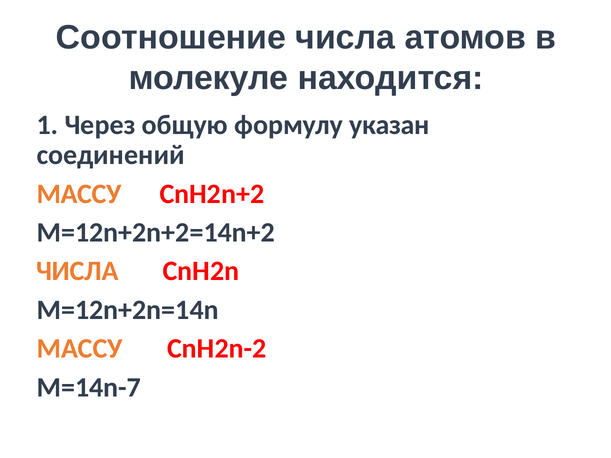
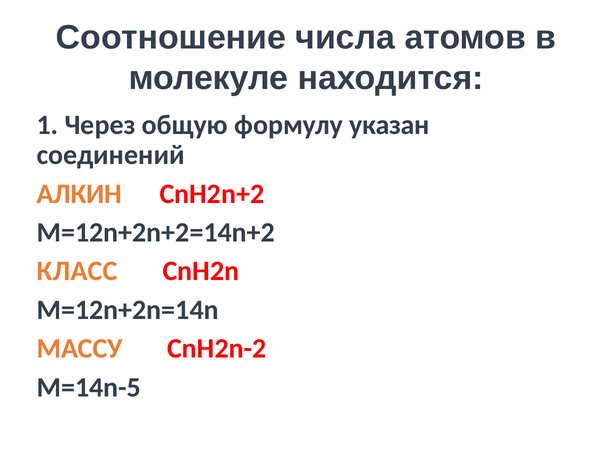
МАССУ at (79, 194): МАССУ -> АЛКИН
ЧИСЛА at (78, 271): ЧИСЛА -> КЛАСС
M=14n-7: M=14n-7 -> M=14n-5
